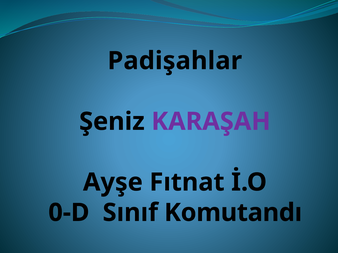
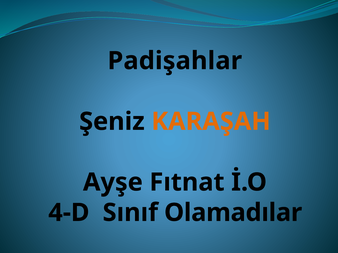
KARAŞAH colour: purple -> orange
0-D: 0-D -> 4-D
Komutandı: Komutandı -> Olamadılar
